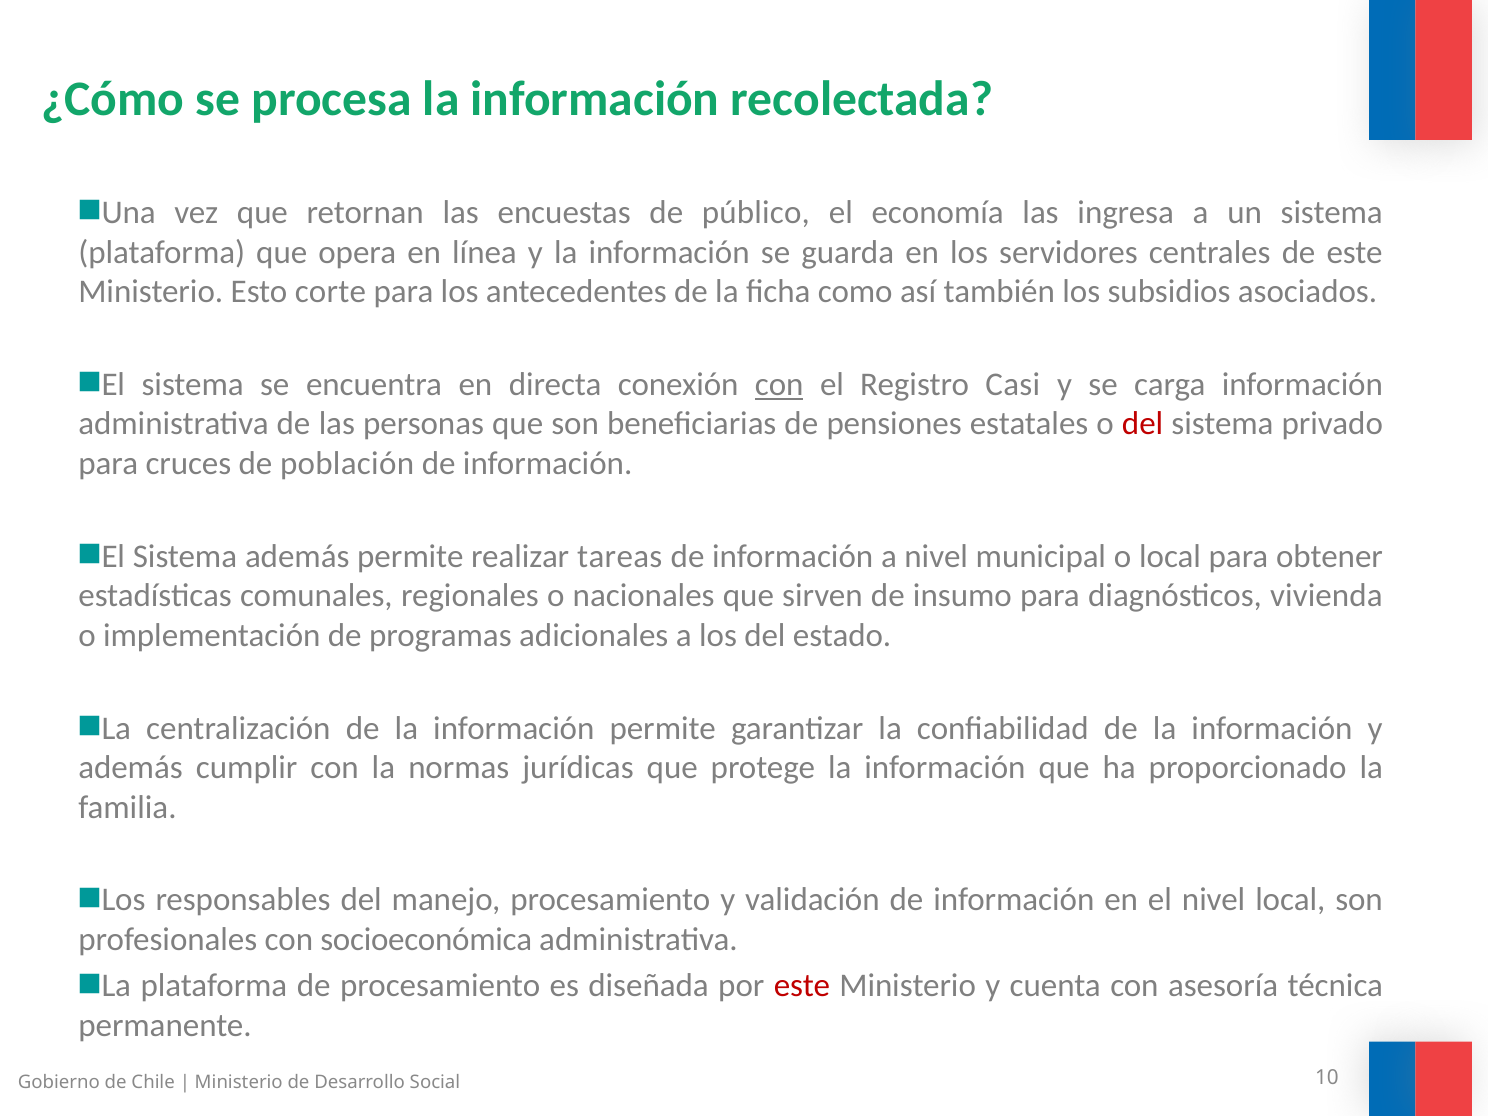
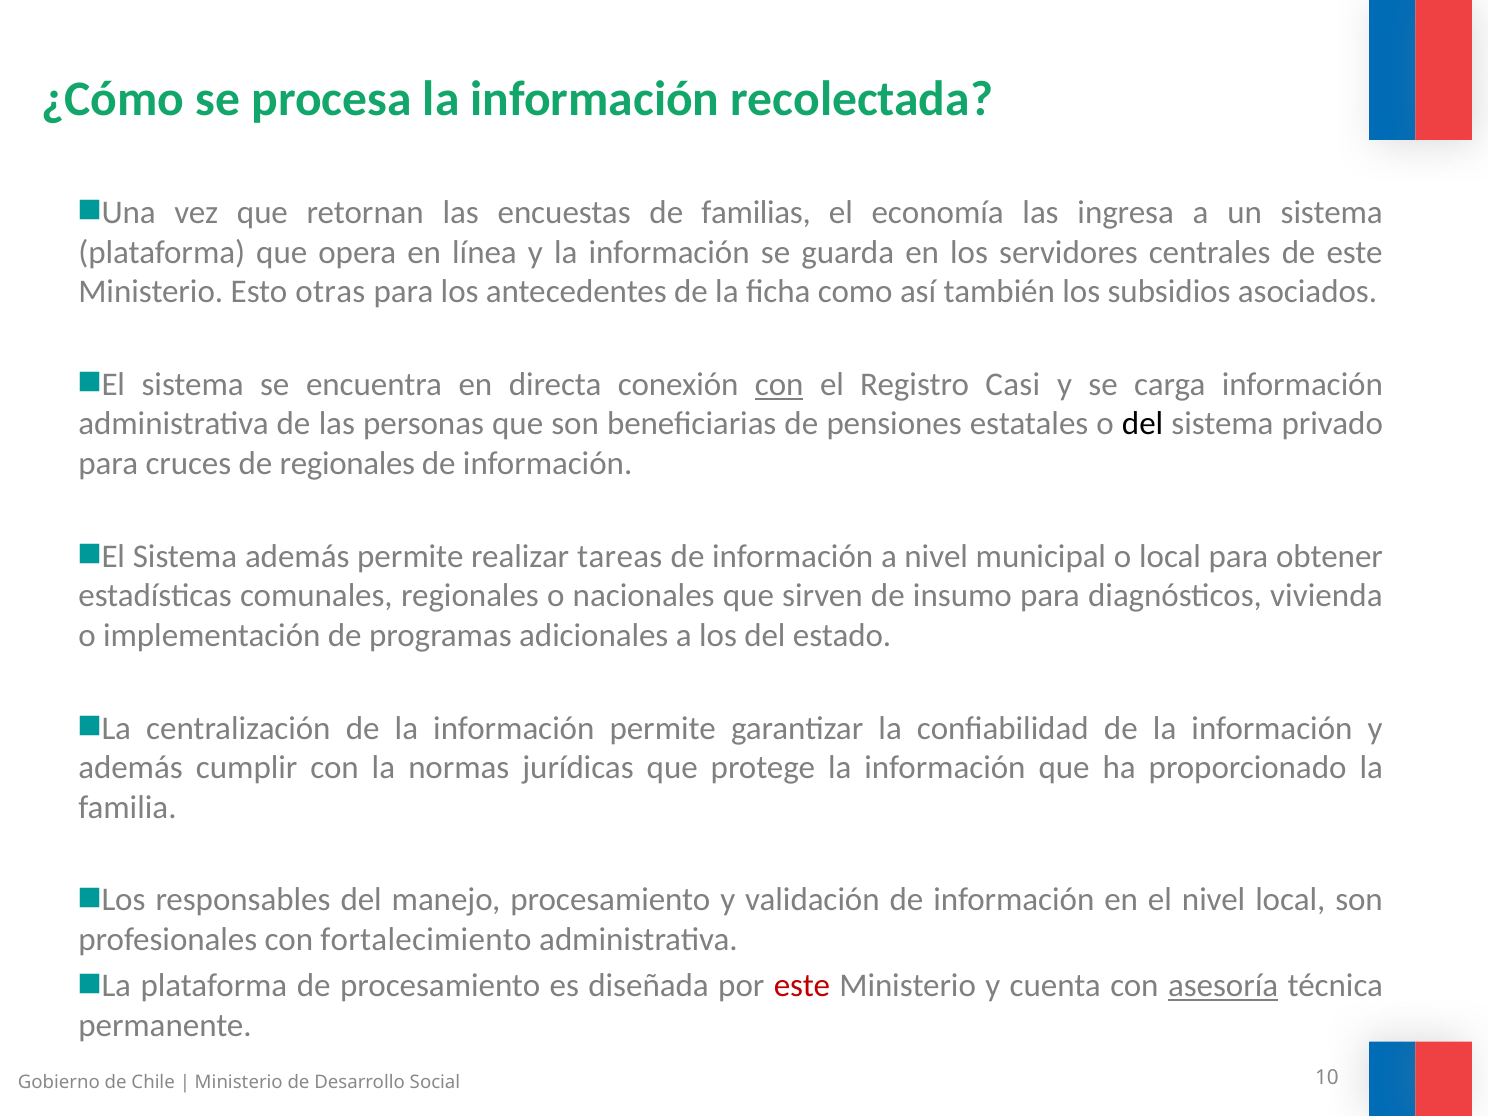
público: público -> familias
corte: corte -> otras
del at (1143, 424) colour: red -> black
de población: población -> regionales
socioeconómica: socioeconómica -> fortalecimiento
asesoría underline: none -> present
